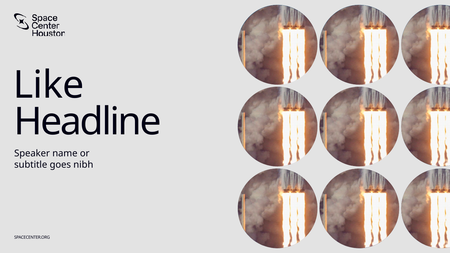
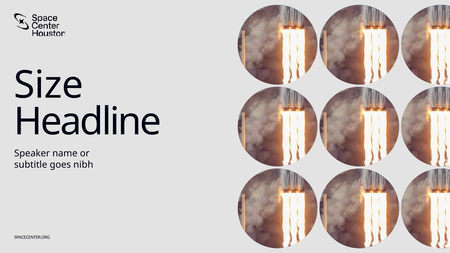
Like: Like -> Size
